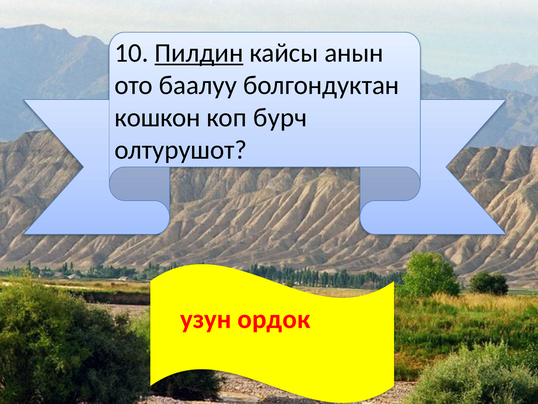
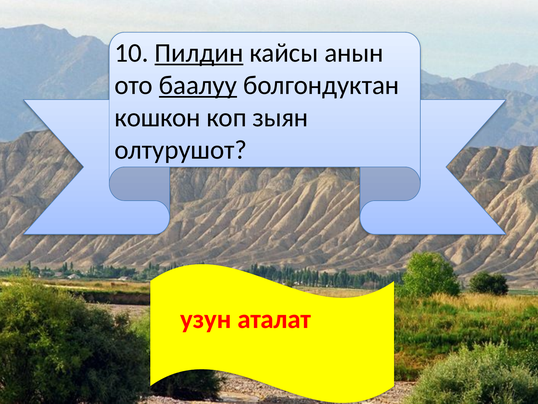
баалуу underline: none -> present
бурч: бурч -> зыян
ордок: ордок -> аталат
